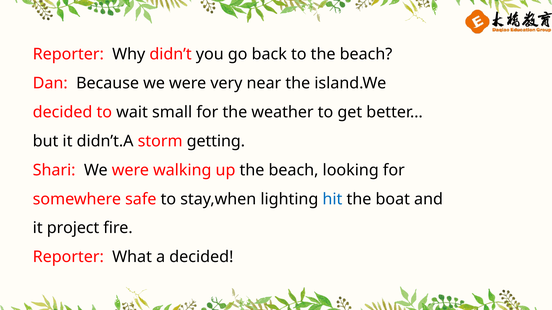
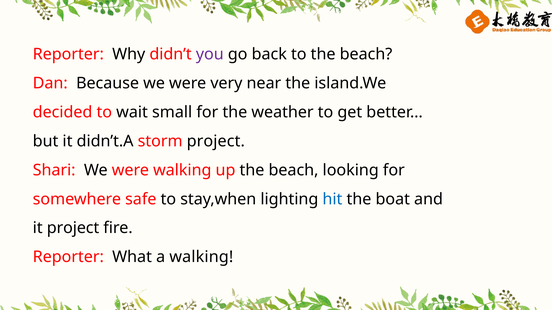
you colour: black -> purple
storm getting: getting -> project
a decided: decided -> walking
